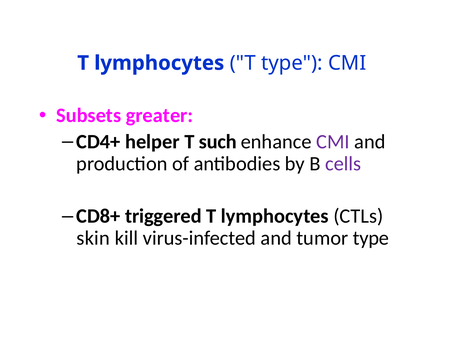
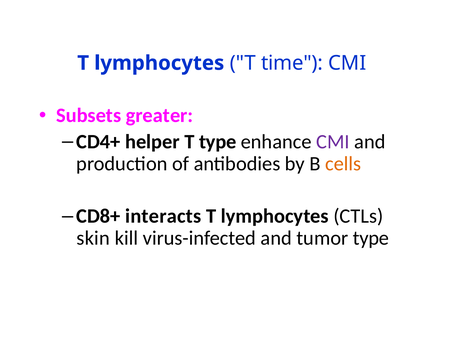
T type: type -> time
T such: such -> type
cells colour: purple -> orange
triggered: triggered -> interacts
